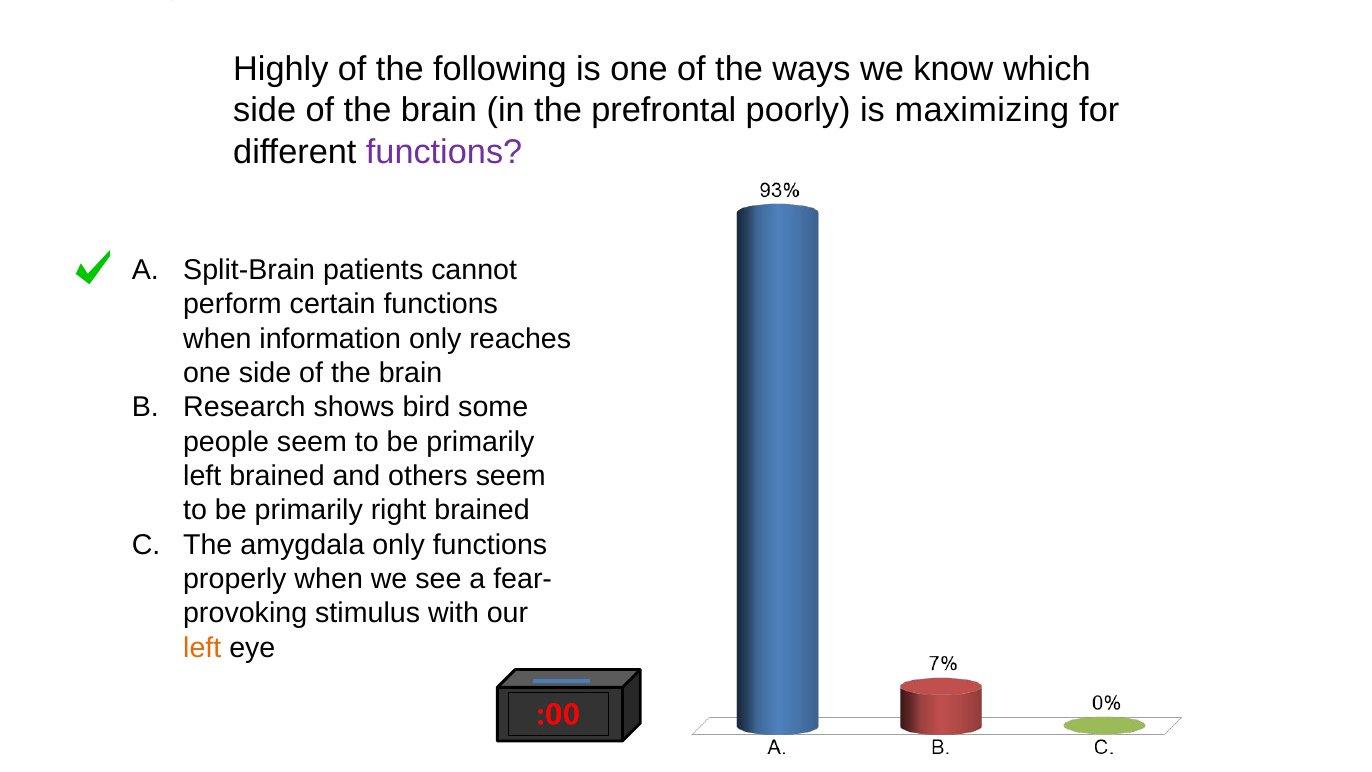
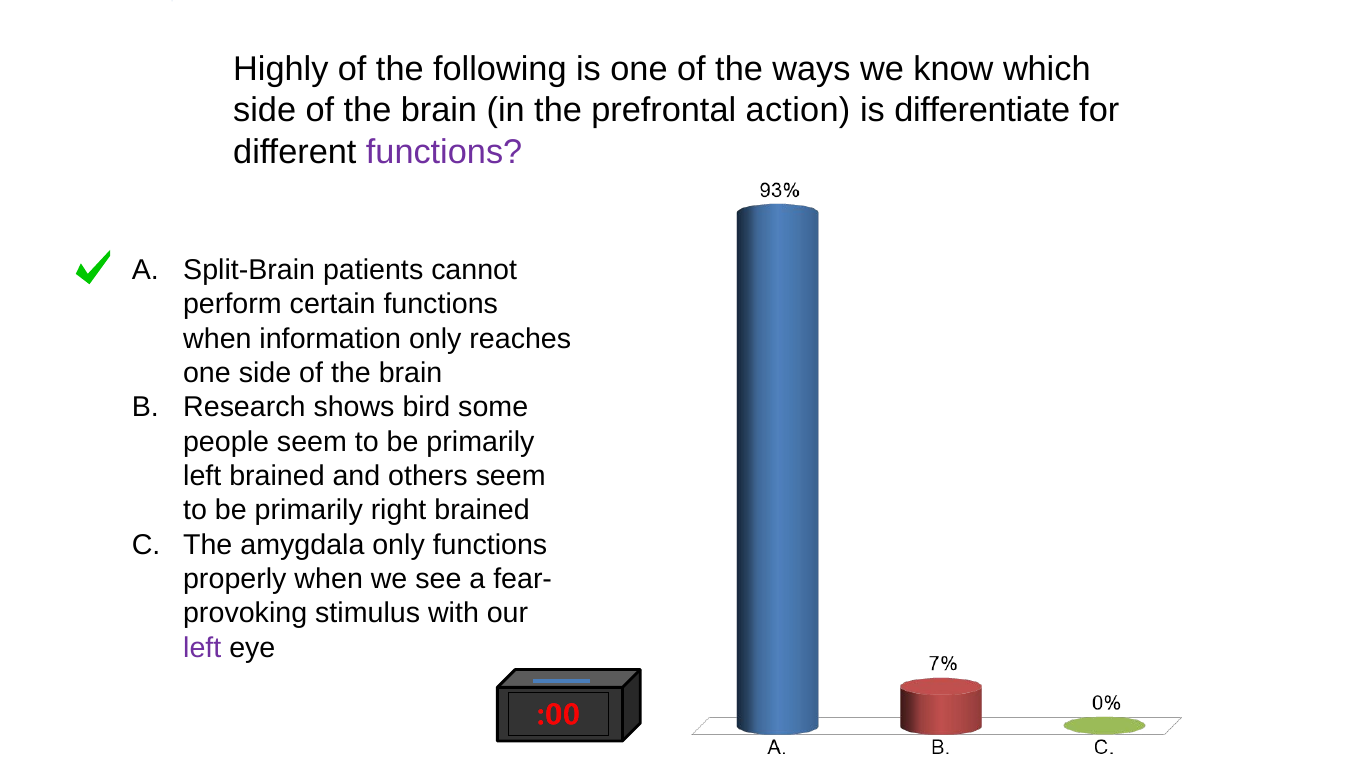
poorly: poorly -> action
maximizing: maximizing -> differentiate
left at (202, 647) colour: orange -> purple
